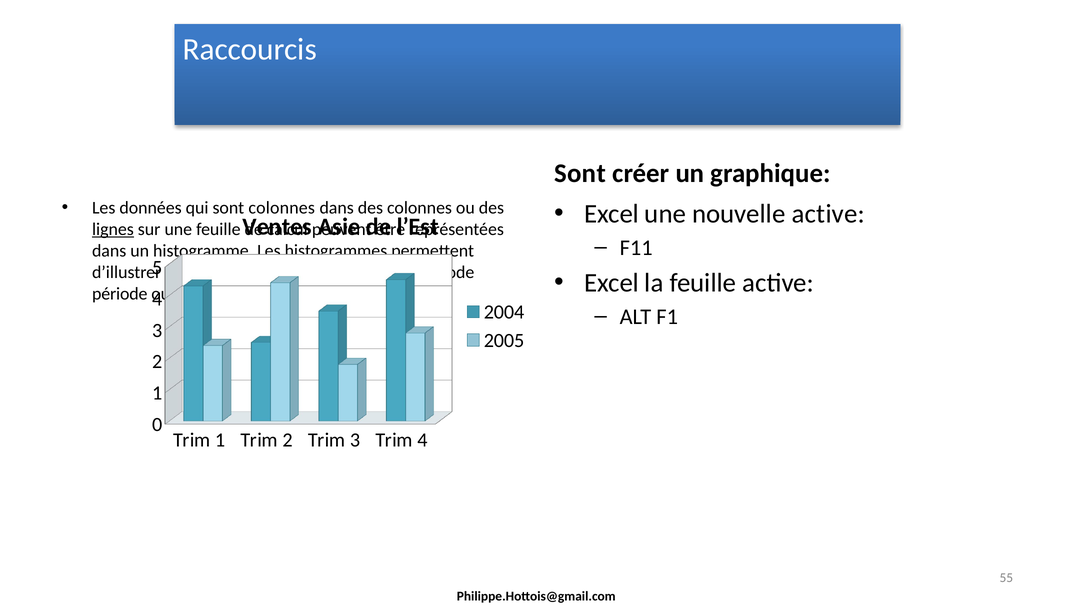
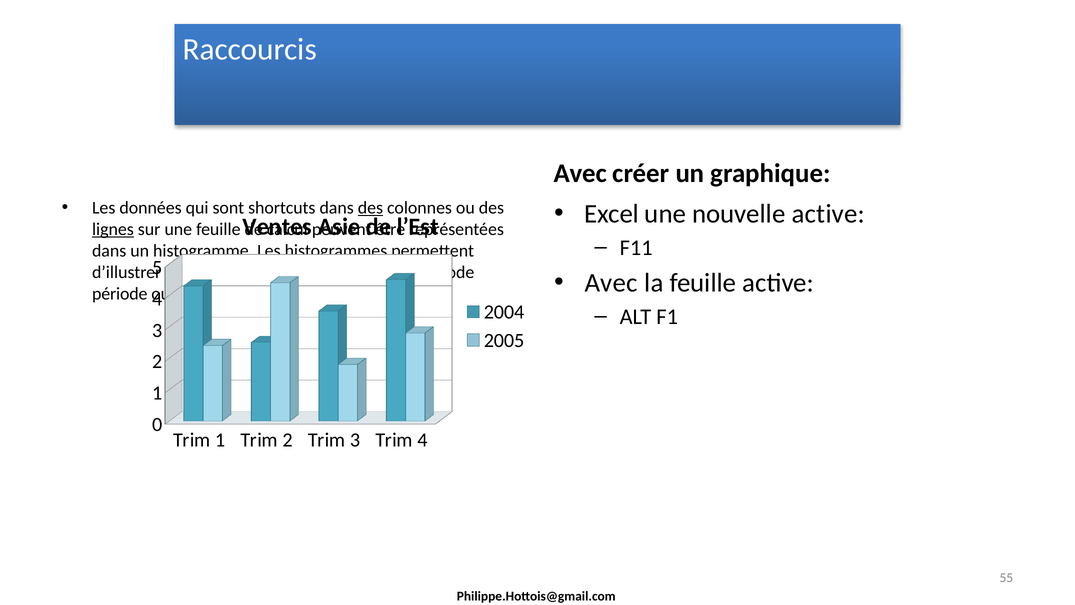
Sont at (580, 173): Sont -> Avec
sont colonnes: colonnes -> shortcuts
des at (370, 208) underline: none -> present
Excel at (611, 283): Excel -> Avec
